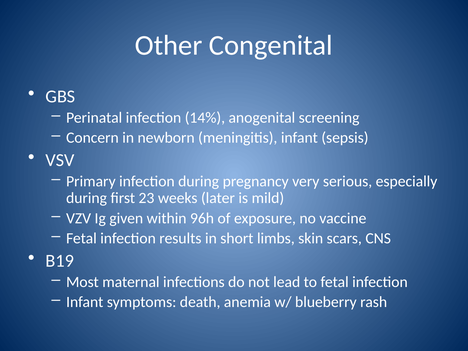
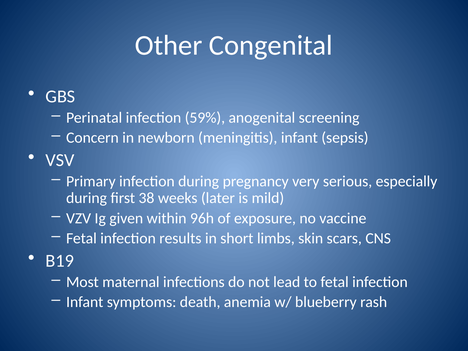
14%: 14% -> 59%
23: 23 -> 38
